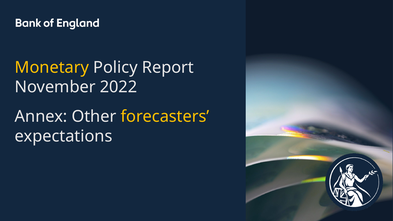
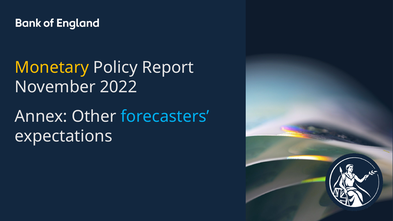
forecasters colour: yellow -> light blue
